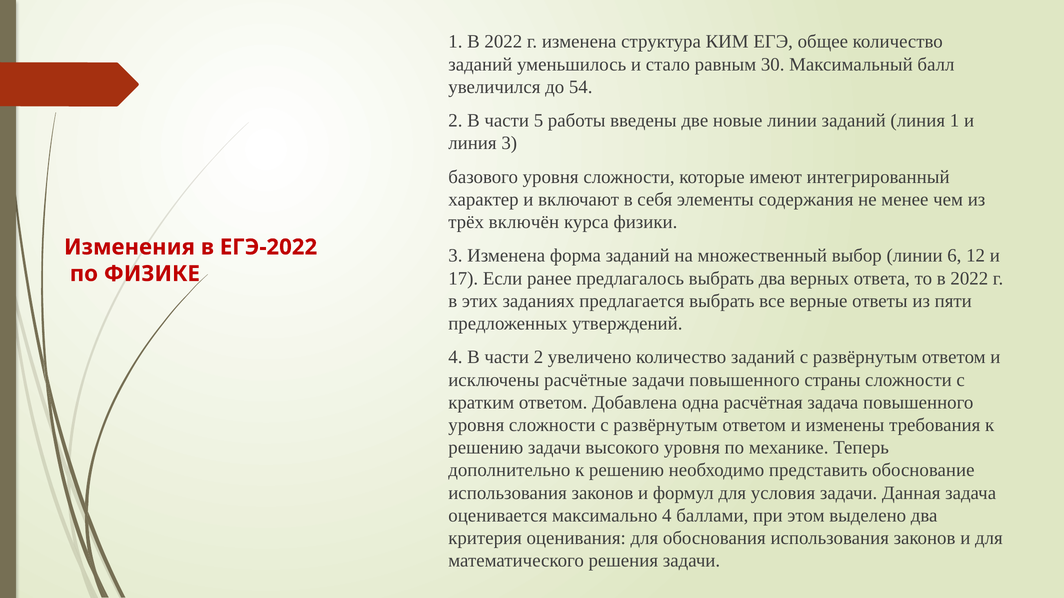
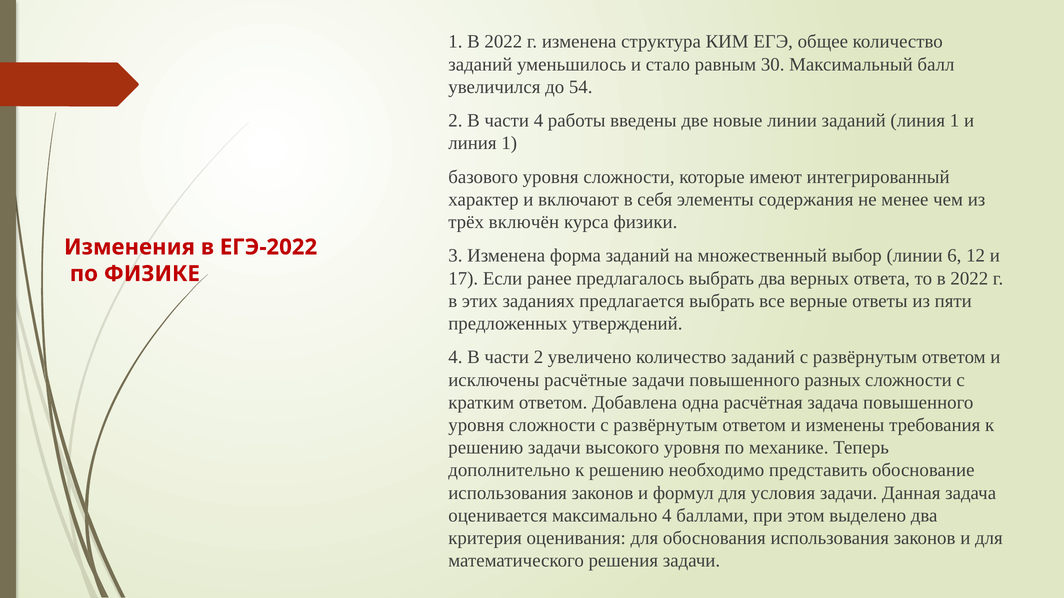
части 5: 5 -> 4
3 at (509, 143): 3 -> 1
страны: страны -> разных
